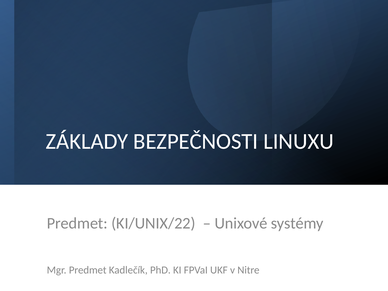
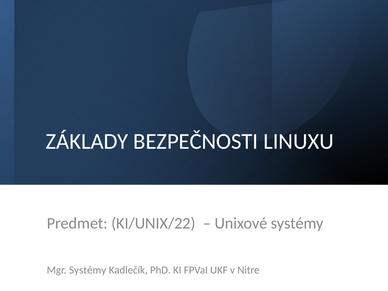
Mgr Predmet: Predmet -> Systémy
